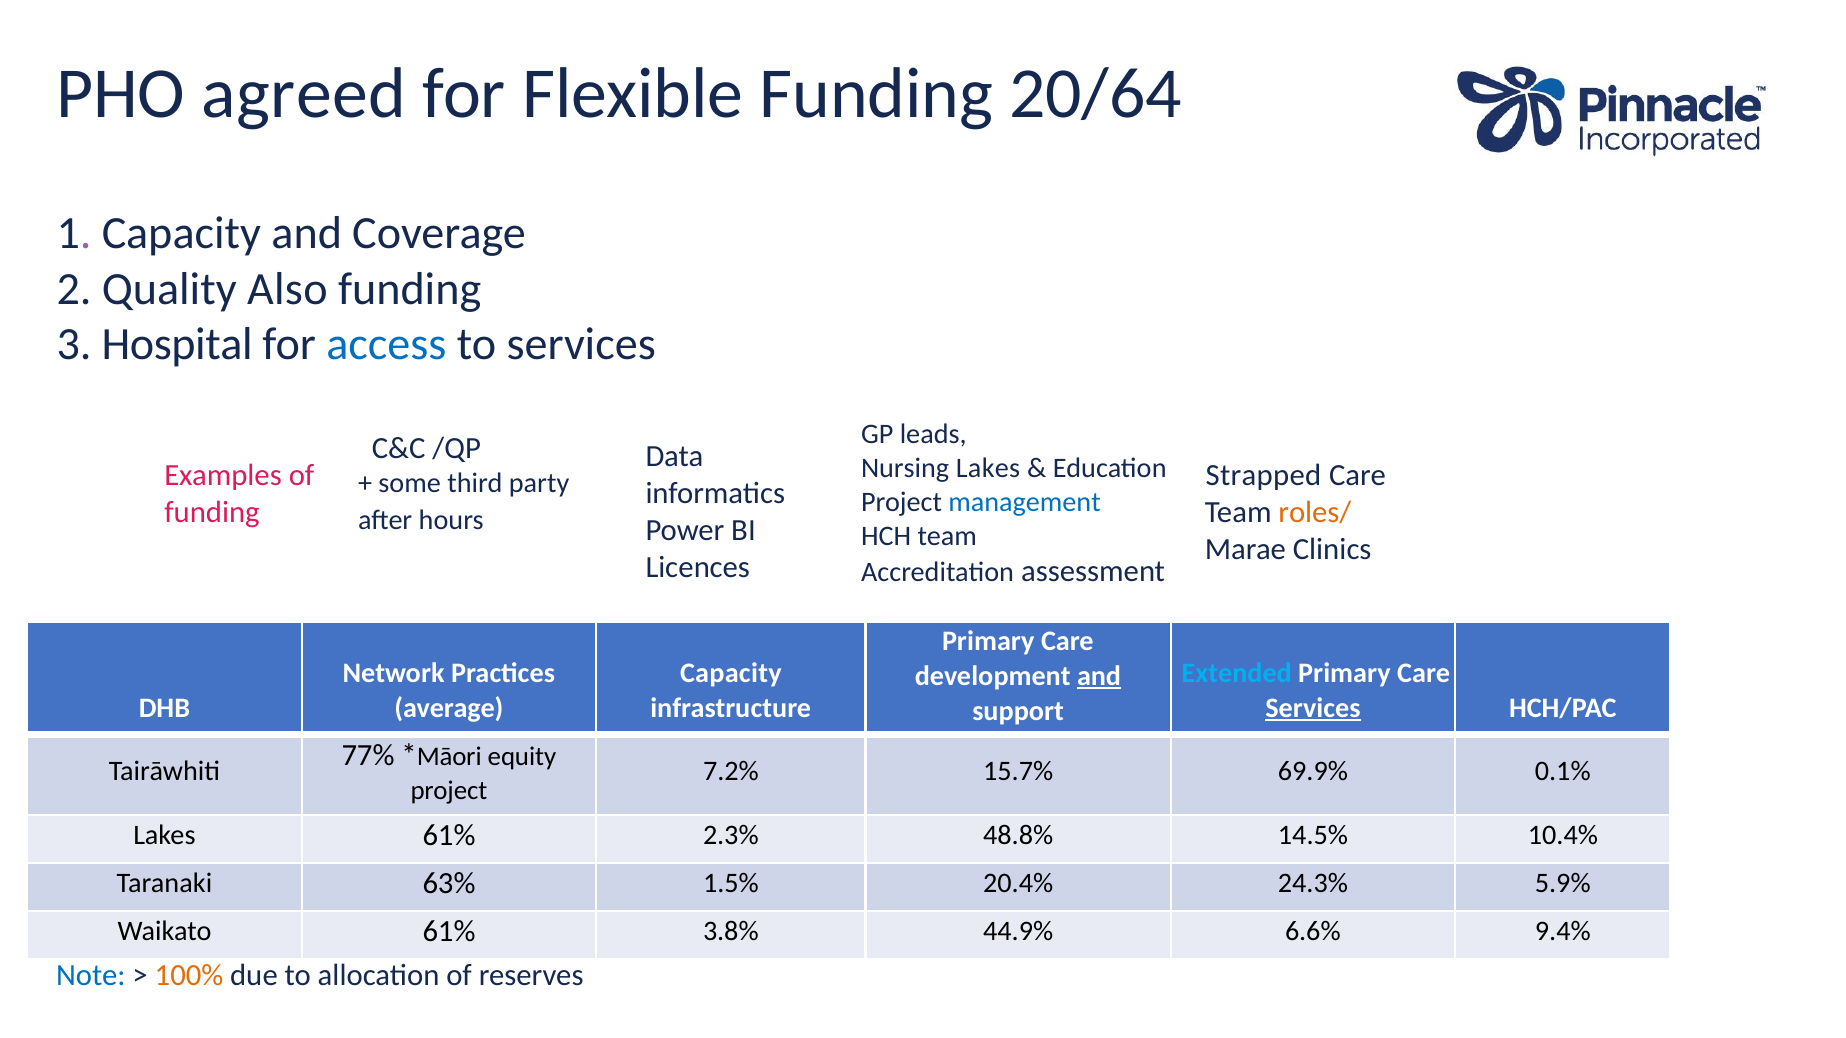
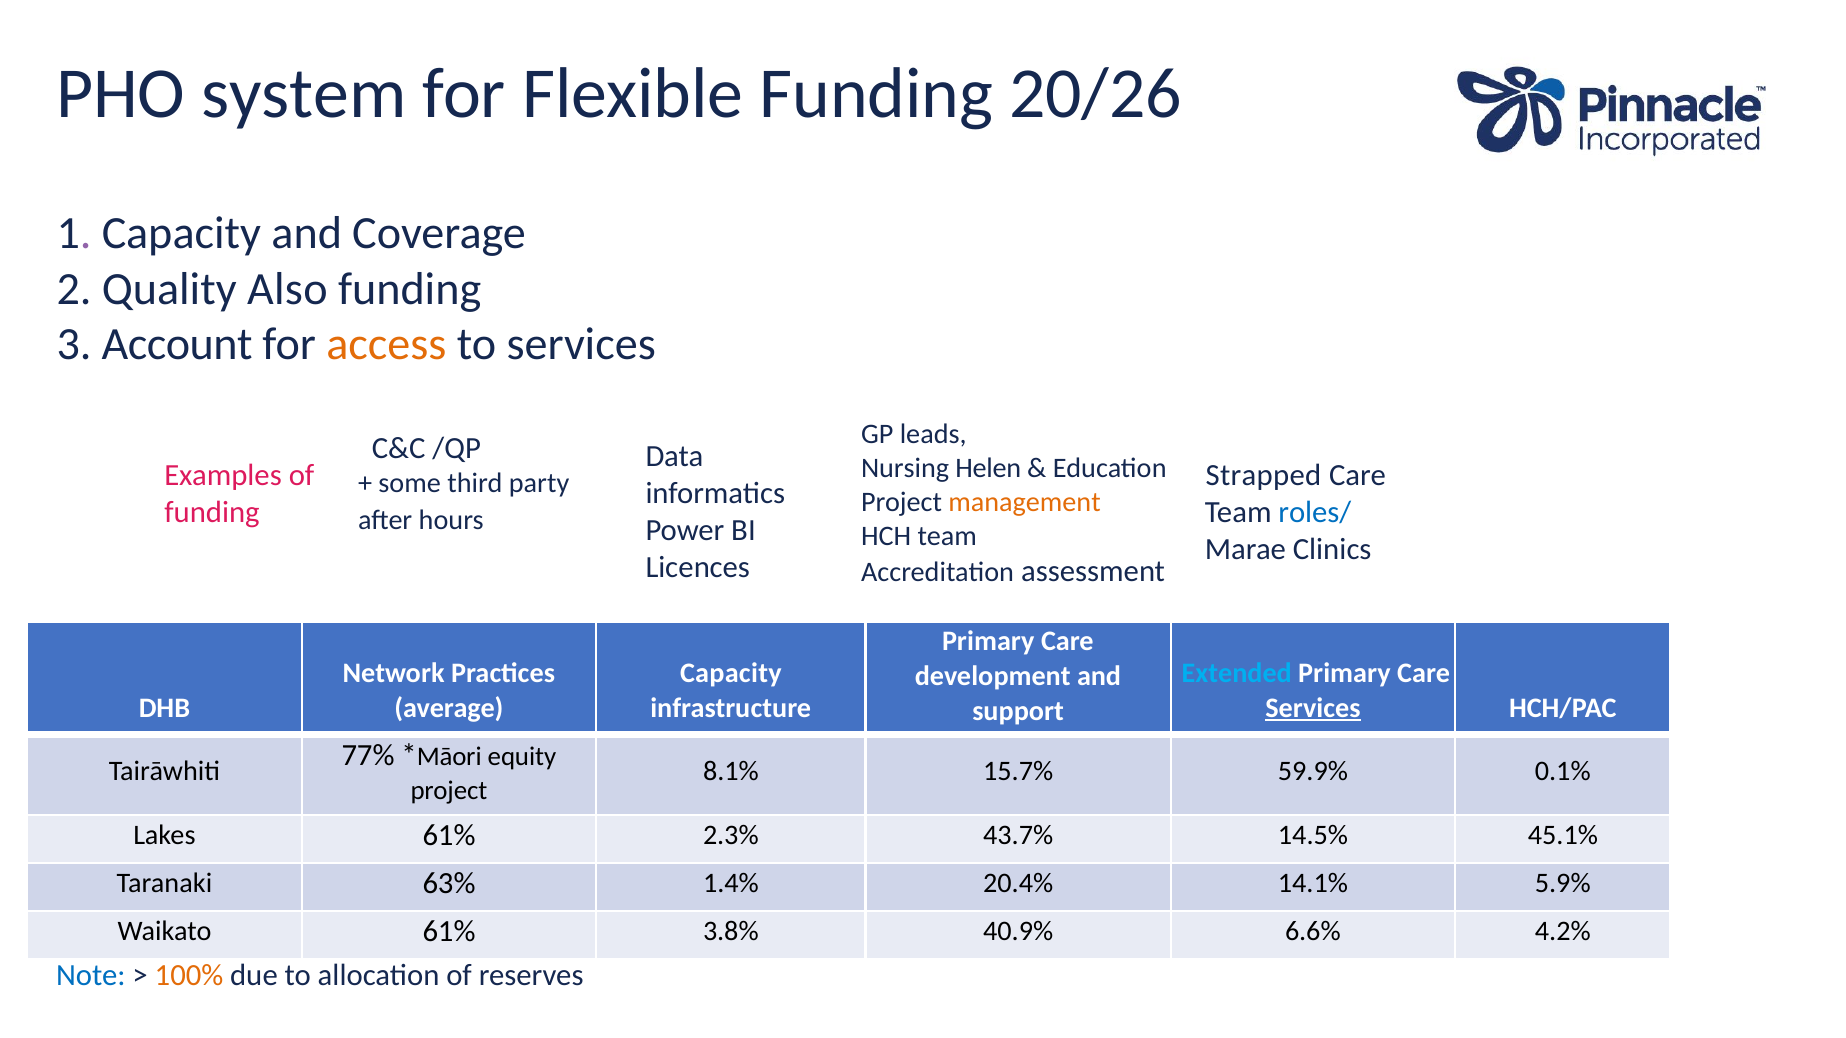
agreed: agreed -> system
20/64: 20/64 -> 20/26
Hospital: Hospital -> Account
access colour: blue -> orange
Nursing Lakes: Lakes -> Helen
management colour: blue -> orange
roles/ colour: orange -> blue
and at (1099, 676) underline: present -> none
7.2%: 7.2% -> 8.1%
69.9%: 69.9% -> 59.9%
48.8%: 48.8% -> 43.7%
10.4%: 10.4% -> 45.1%
1.5%: 1.5% -> 1.4%
24.3%: 24.3% -> 14.1%
44.9%: 44.9% -> 40.9%
9.4%: 9.4% -> 4.2%
